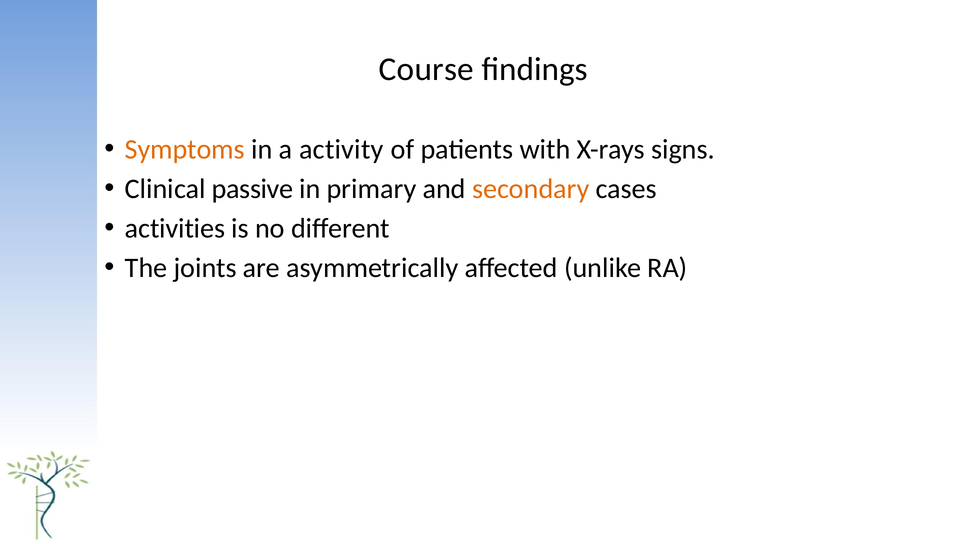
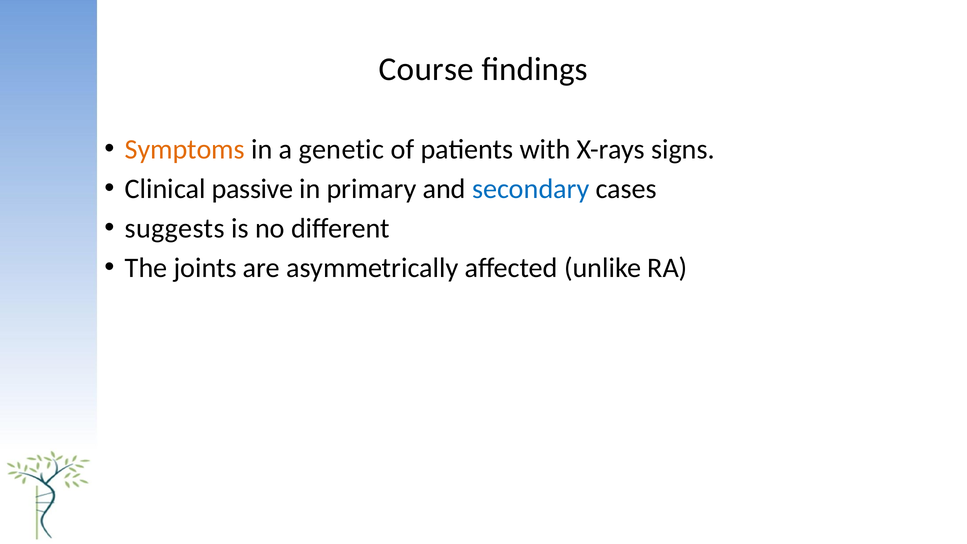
activity: activity -> genetic
secondary colour: orange -> blue
activities: activities -> suggests
